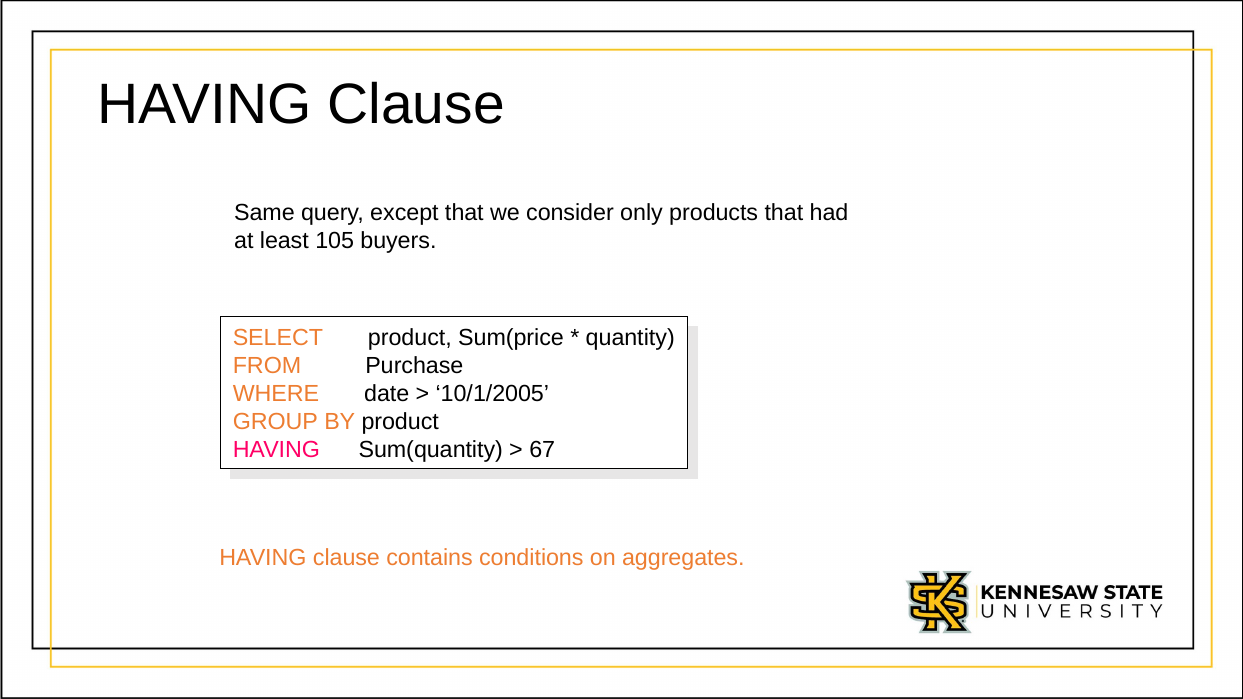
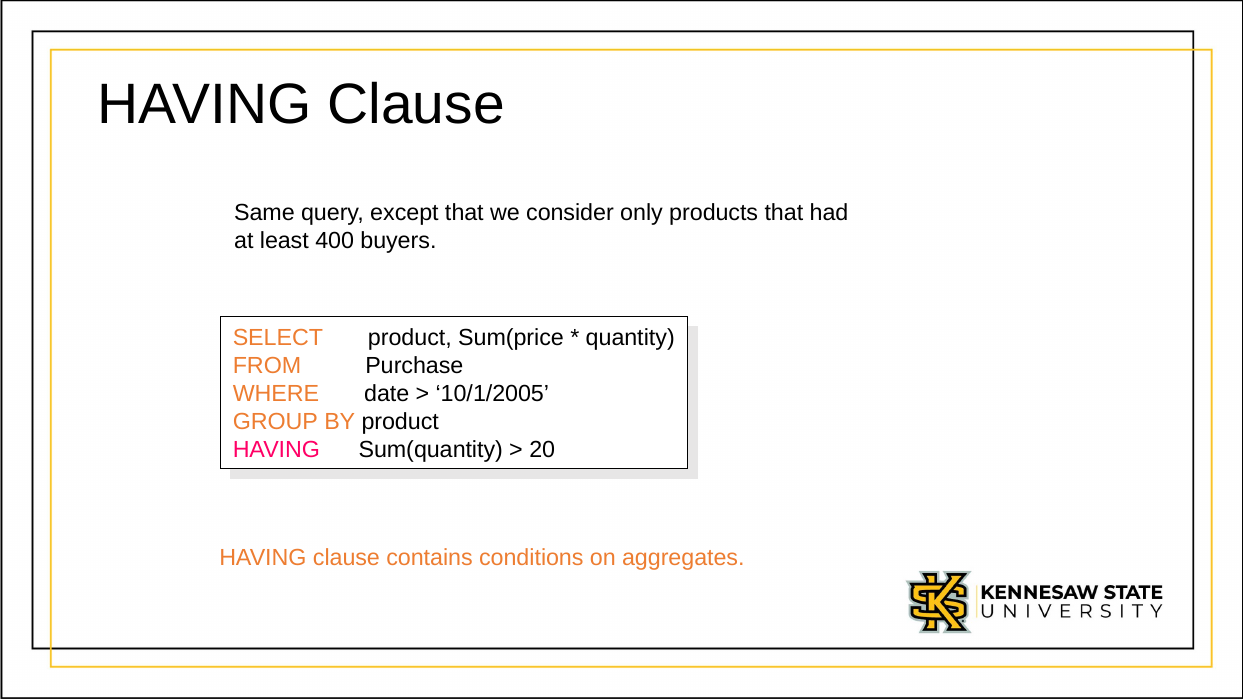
105: 105 -> 400
67: 67 -> 20
